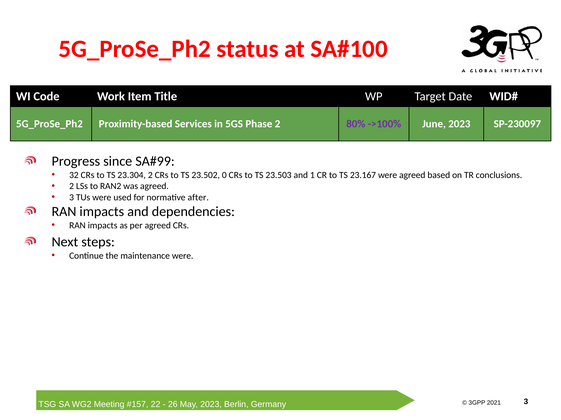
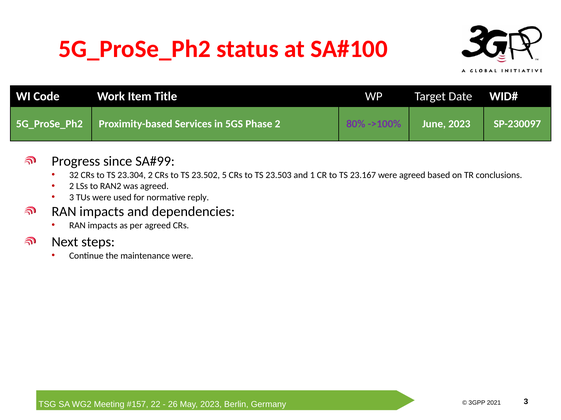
0: 0 -> 5
after: after -> reply
